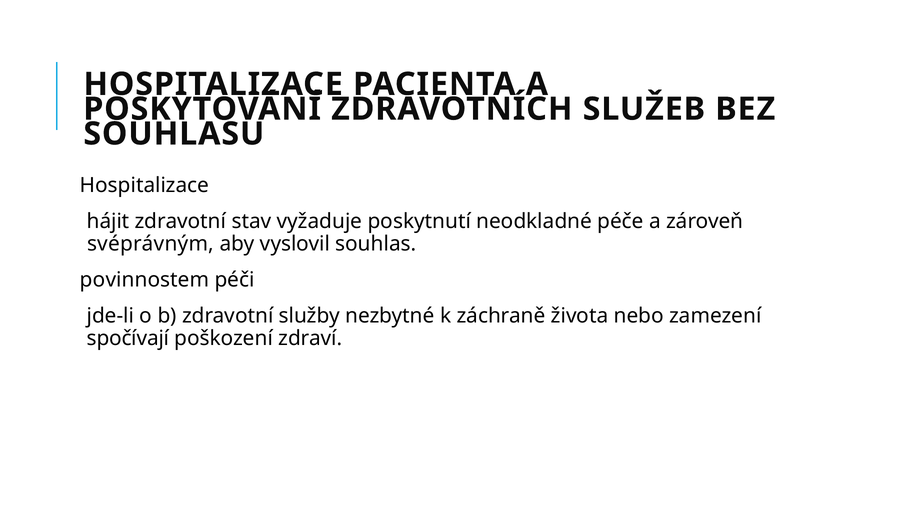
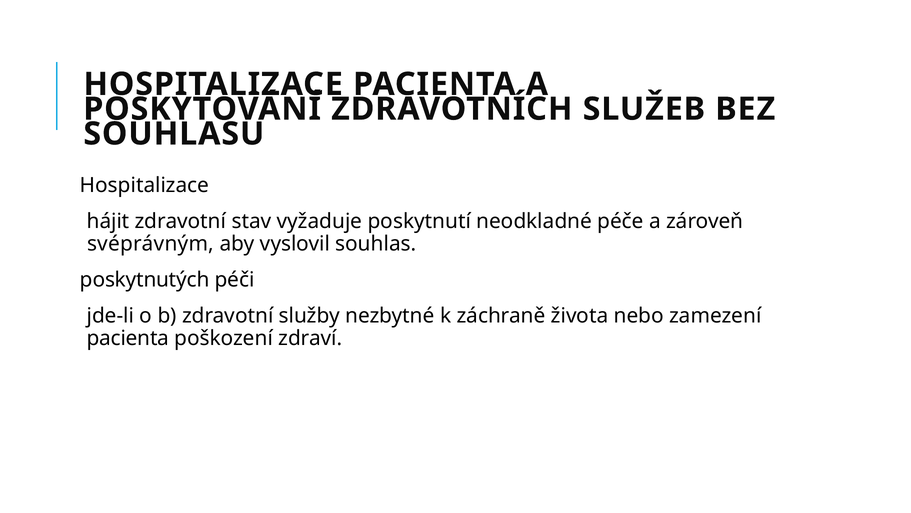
povinnostem: povinnostem -> poskytnutých
spočívají at (128, 338): spočívají -> pacienta
